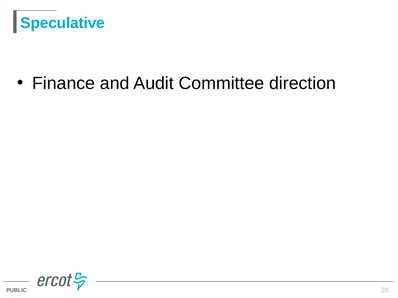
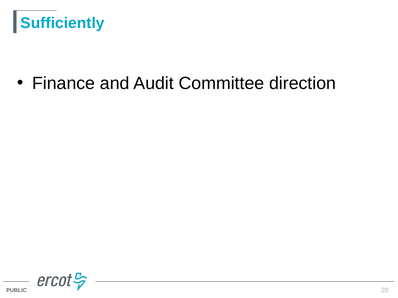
Speculative: Speculative -> Sufficiently
